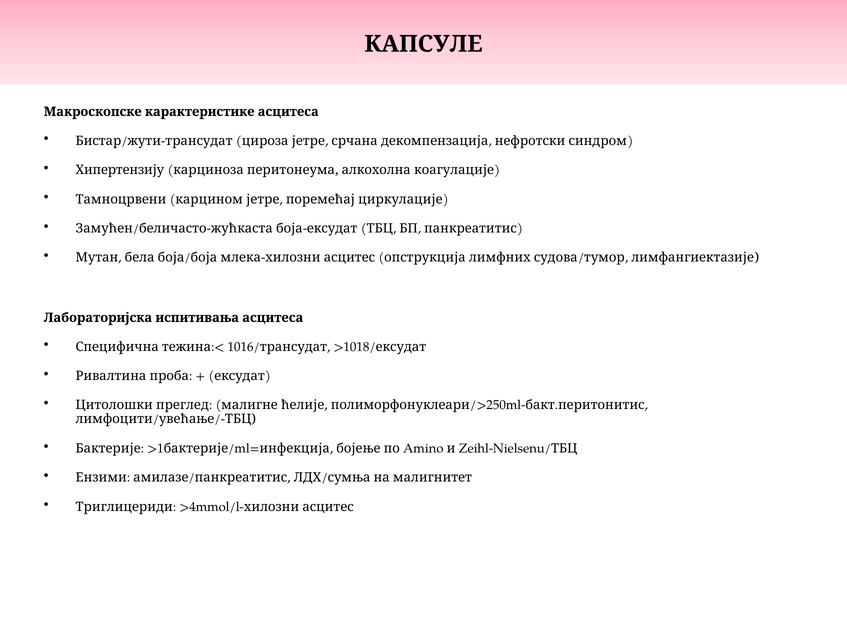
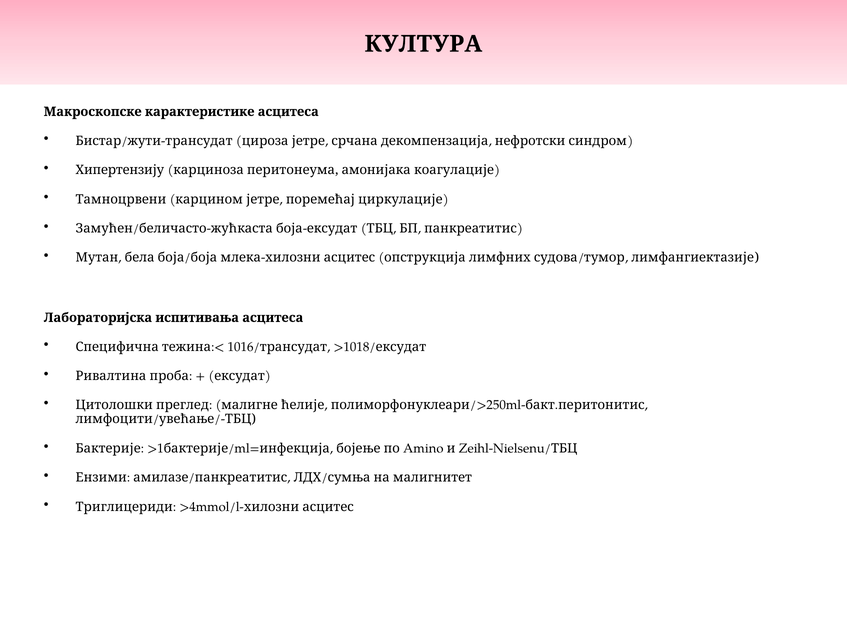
КАПСУЛЕ: КАПСУЛЕ -> КУЛТУРА
алкохолна: алкохолна -> амонијака
